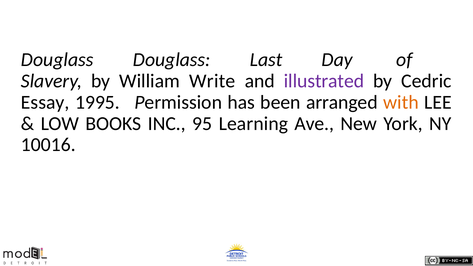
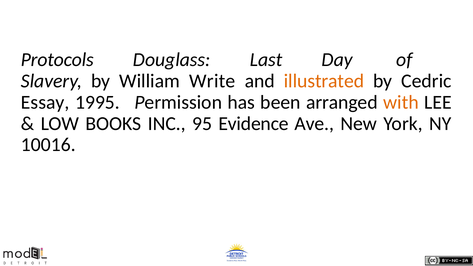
Douglass at (57, 60): Douglass -> Protocols
illustrated colour: purple -> orange
Learning: Learning -> Evidence
